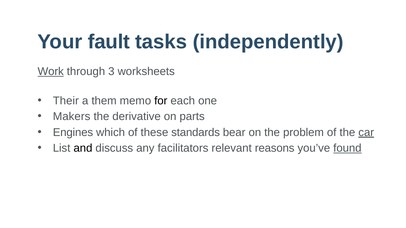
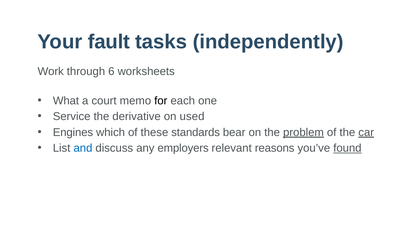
Work underline: present -> none
3: 3 -> 6
Their: Their -> What
them: them -> court
Makers: Makers -> Service
parts: parts -> used
problem underline: none -> present
and colour: black -> blue
facilitators: facilitators -> employers
